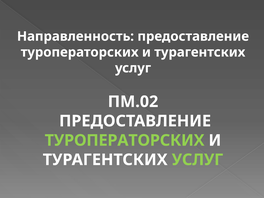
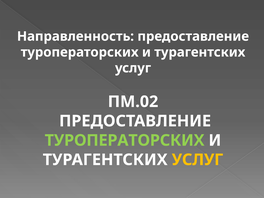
УСЛУГ at (198, 160) colour: light green -> yellow
